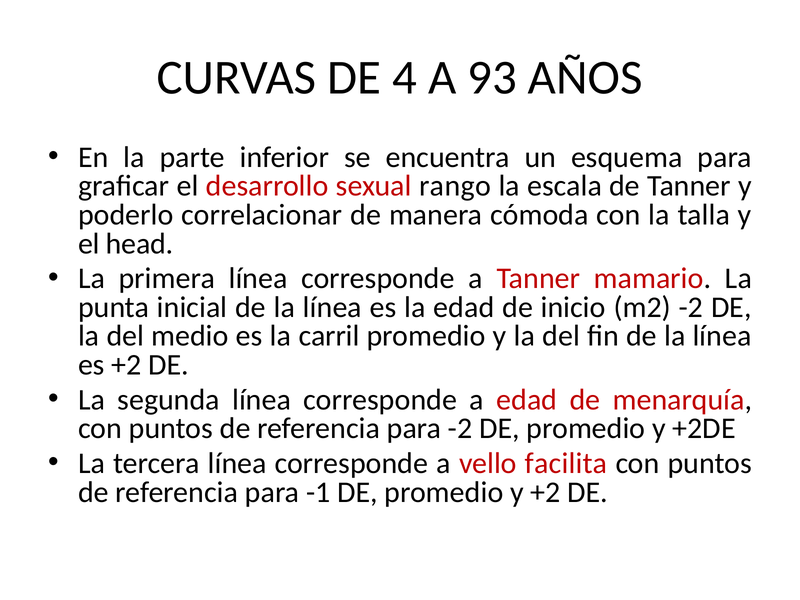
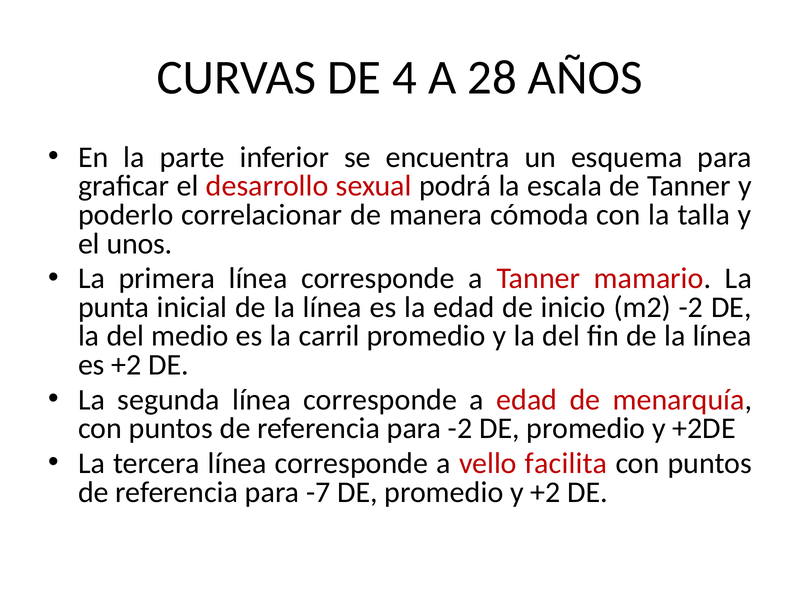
93: 93 -> 28
rango: rango -> podrá
head: head -> unos
-1: -1 -> -7
